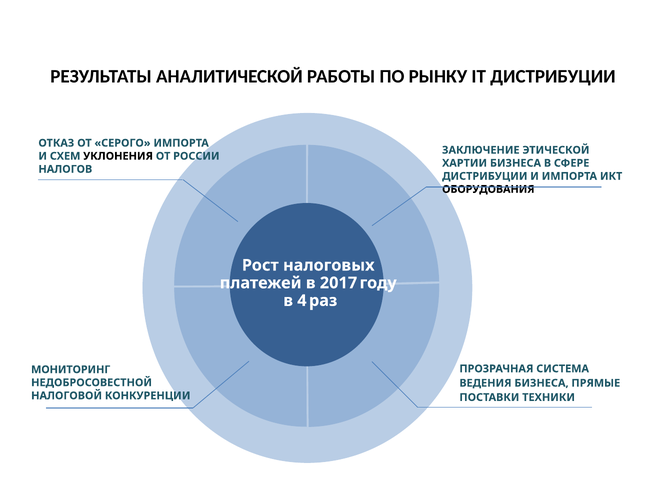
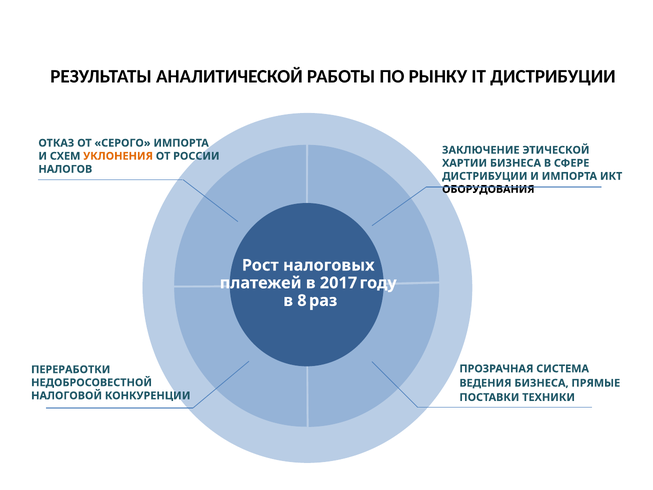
УКЛОНЕНИЯ colour: black -> orange
4: 4 -> 8
МОНИТОРИНГ: МОНИТОРИНГ -> ПЕРЕРАБОТКИ
